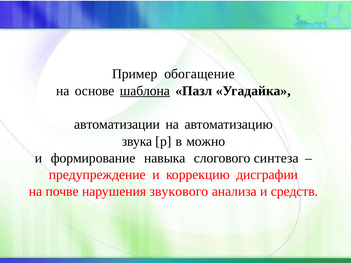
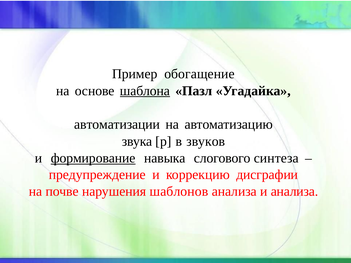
можно: можно -> звуков
формирование underline: none -> present
звукового: звукового -> шаблонов
и средств: средств -> анализа
